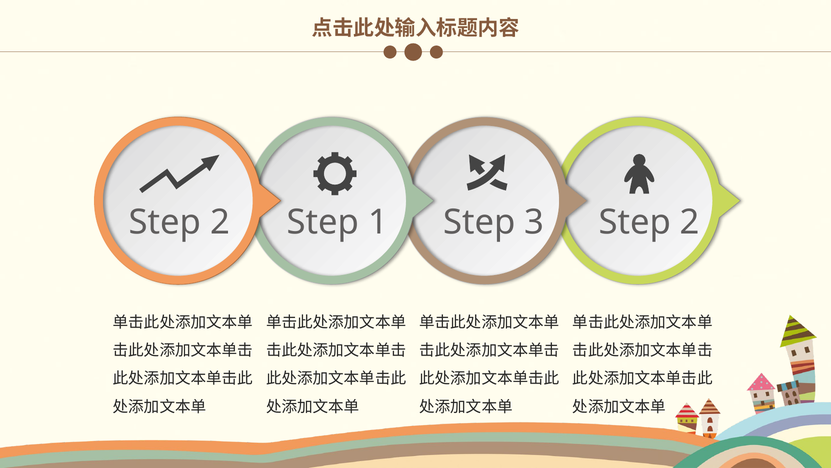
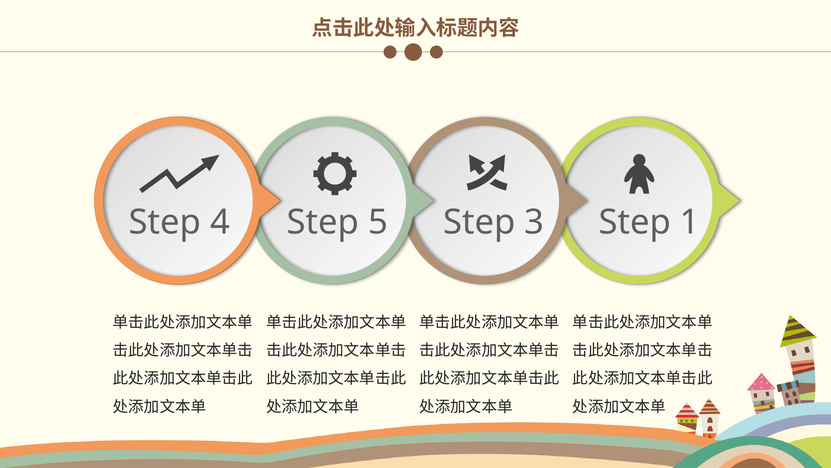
2 at (220, 222): 2 -> 4
1: 1 -> 5
2 at (690, 222): 2 -> 1
